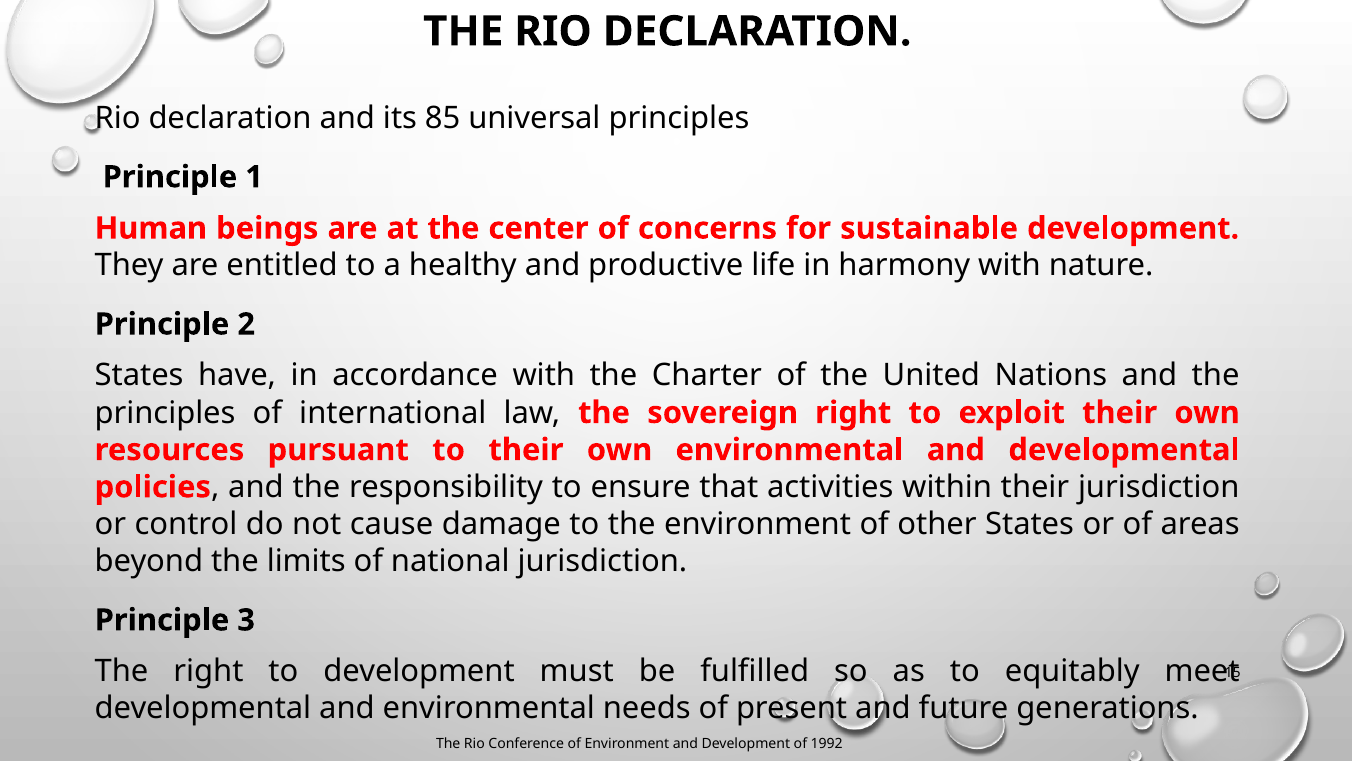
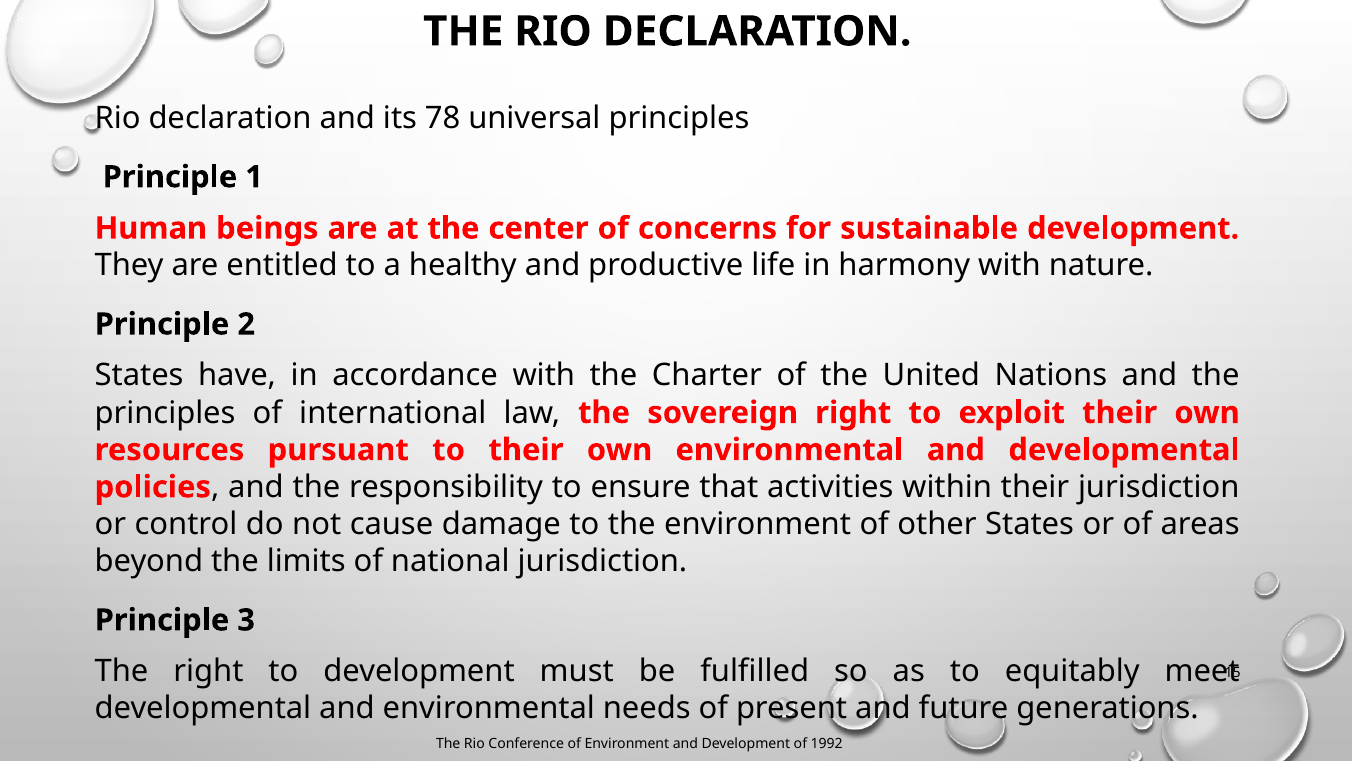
85: 85 -> 78
